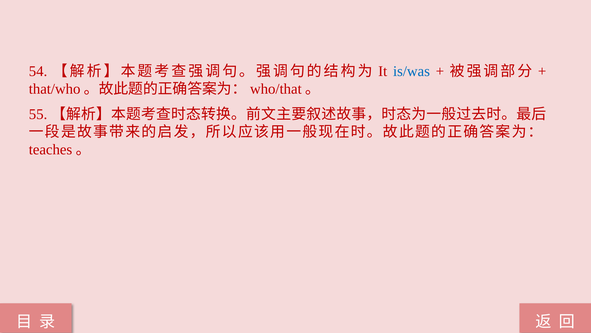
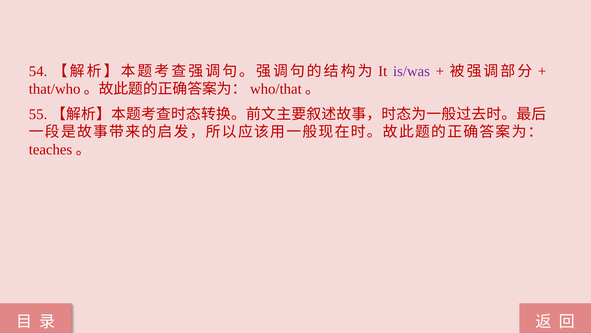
is/was colour: blue -> purple
